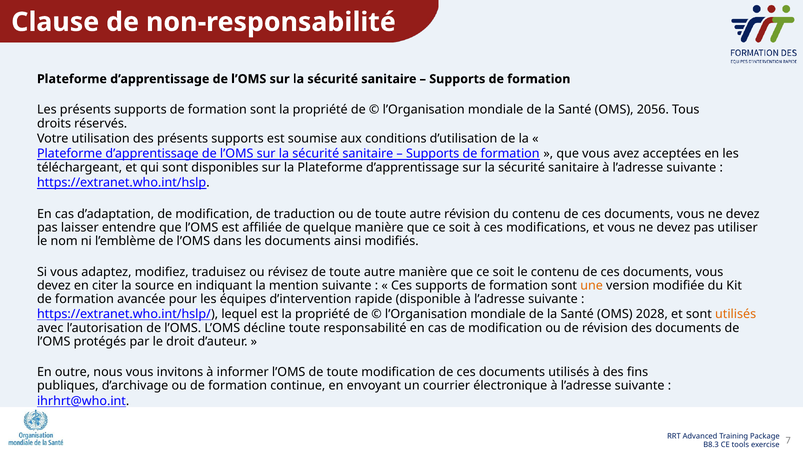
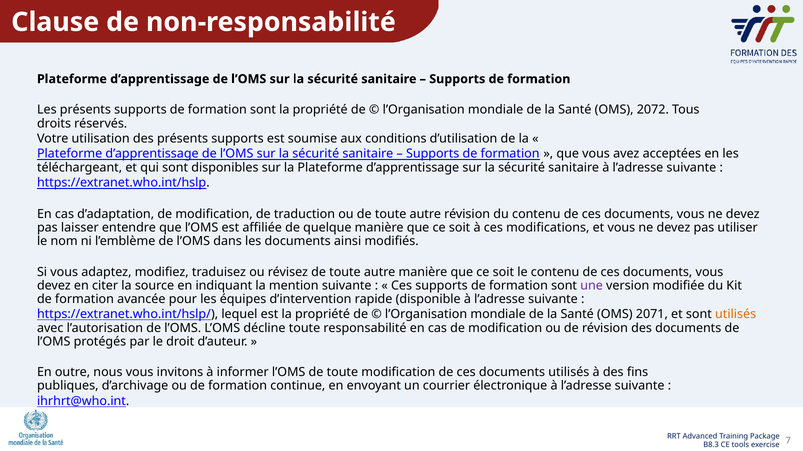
2056: 2056 -> 2072
une colour: orange -> purple
2028: 2028 -> 2071
